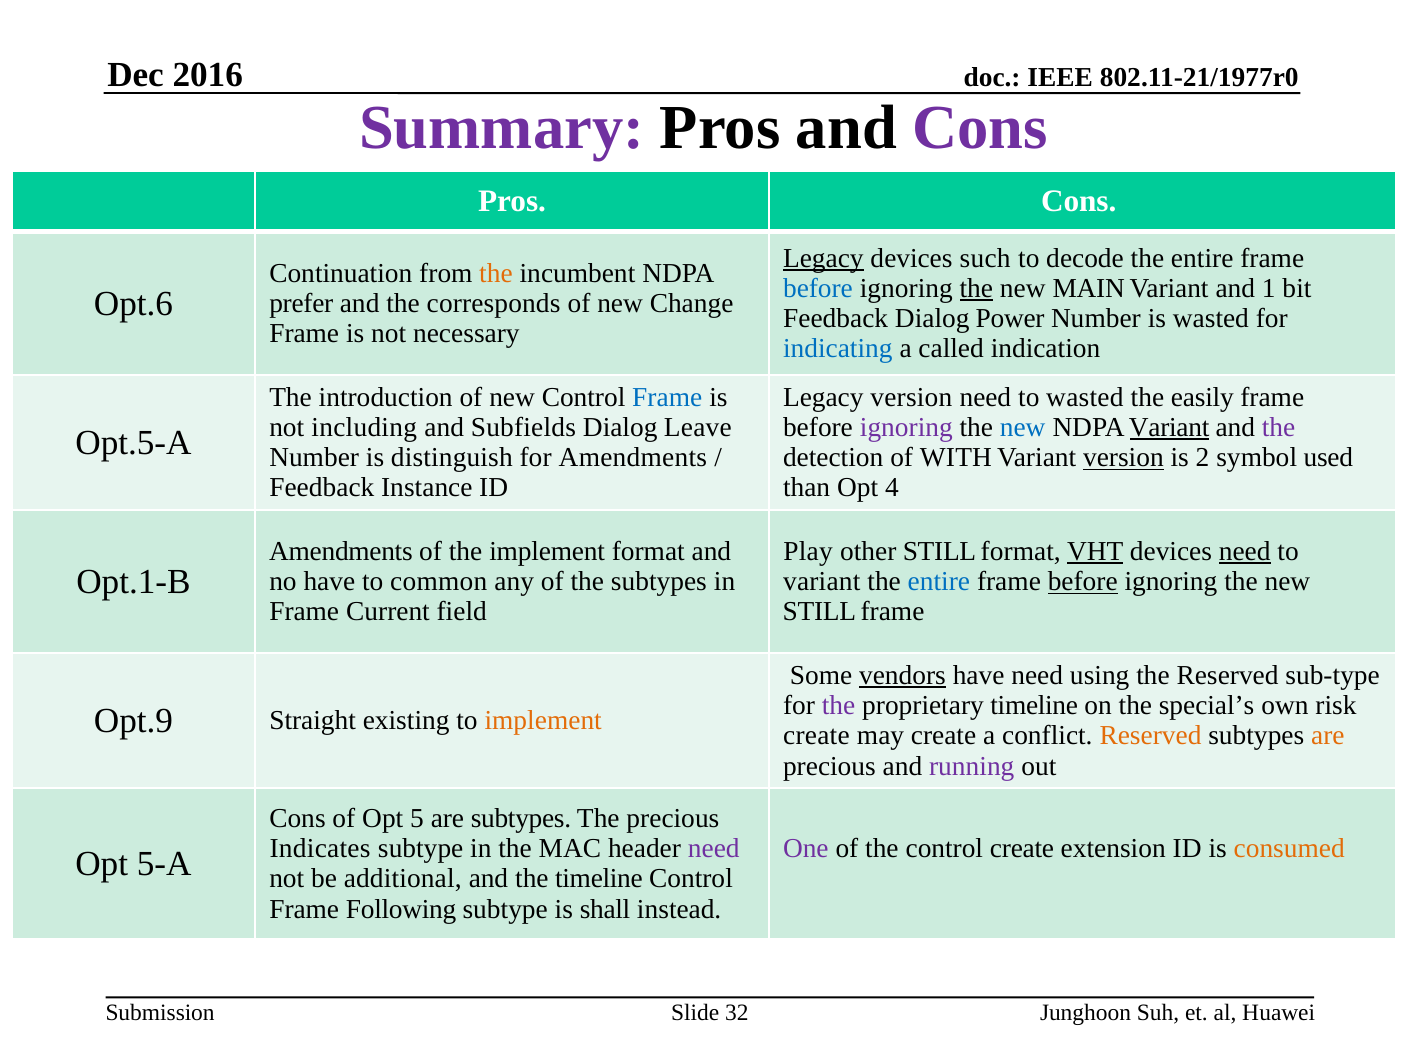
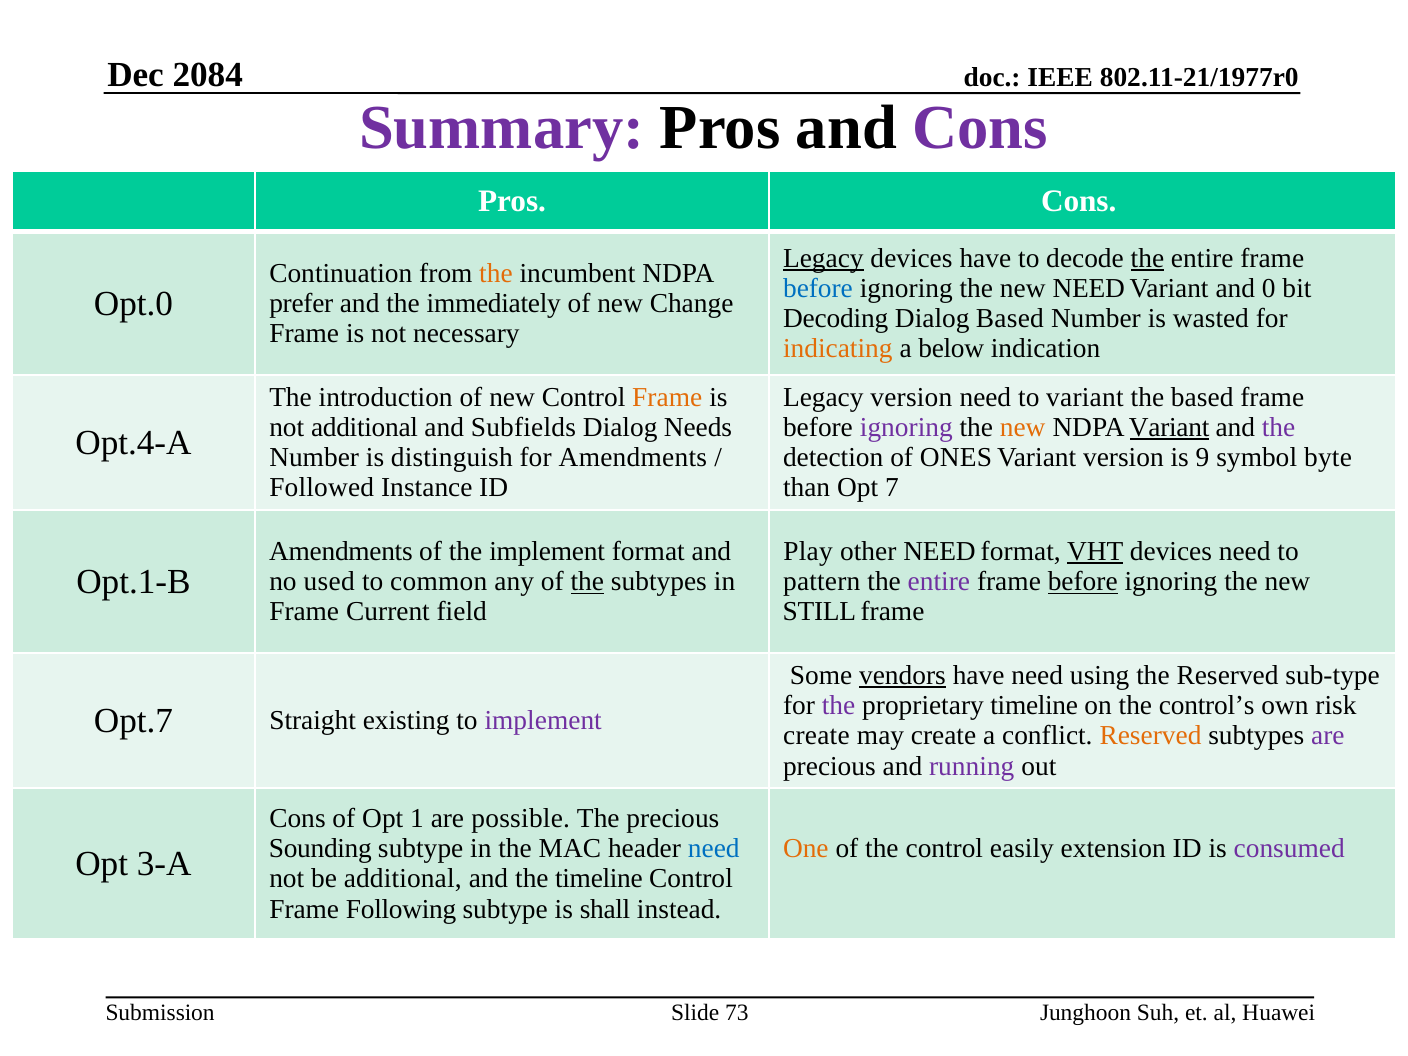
2016: 2016 -> 2084
devices such: such -> have
the at (1147, 258) underline: none -> present
the at (976, 288) underline: present -> none
new MAIN: MAIN -> NEED
1: 1 -> 0
Opt.6: Opt.6 -> Opt.0
corresponds: corresponds -> immediately
Feedback at (836, 319): Feedback -> Decoding
Dialog Power: Power -> Based
indicating colour: blue -> orange
called: called -> below
Frame at (667, 397) colour: blue -> orange
to wasted: wasted -> variant
the easily: easily -> based
not including: including -> additional
Leave: Leave -> Needs
new at (1023, 427) colour: blue -> orange
Opt.5-A: Opt.5-A -> Opt.4-A
WITH: WITH -> ONES
version at (1123, 458) underline: present -> none
2: 2 -> 9
used: used -> byte
Feedback at (322, 488): Feedback -> Followed
4: 4 -> 7
other STILL: STILL -> NEED
need at (1245, 551) underline: present -> none
no have: have -> used
the at (587, 582) underline: none -> present
variant at (822, 582): variant -> pattern
entire at (939, 582) colour: blue -> purple
special’s: special’s -> control’s
Opt.9: Opt.9 -> Opt.7
implement at (543, 721) colour: orange -> purple
are at (1328, 736) colour: orange -> purple
5: 5 -> 1
are subtypes: subtypes -> possible
Indicates: Indicates -> Sounding
need at (714, 849) colour: purple -> blue
One colour: purple -> orange
control create: create -> easily
consumed colour: orange -> purple
5-A: 5-A -> 3-A
32: 32 -> 73
